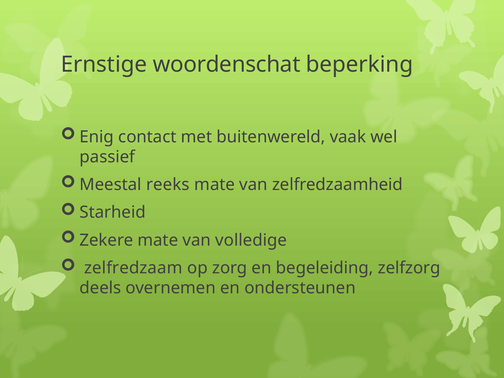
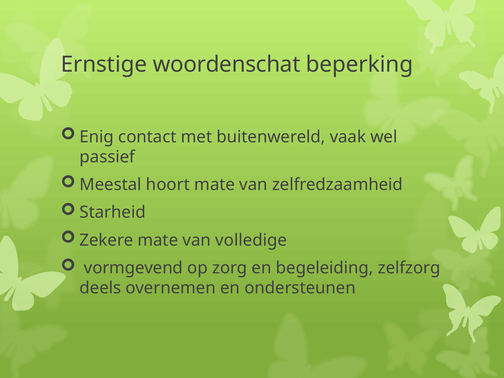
reeks: reeks -> hoort
zelfredzaam: zelfredzaam -> vormgevend
